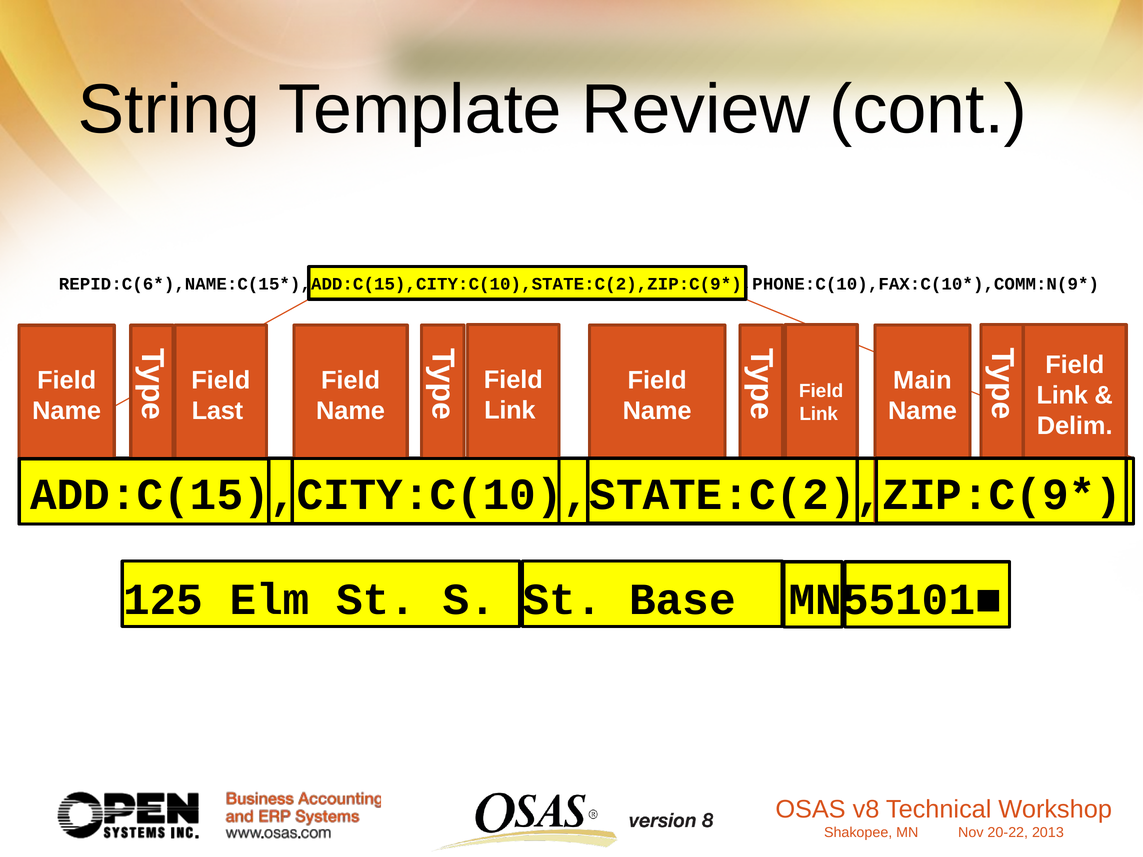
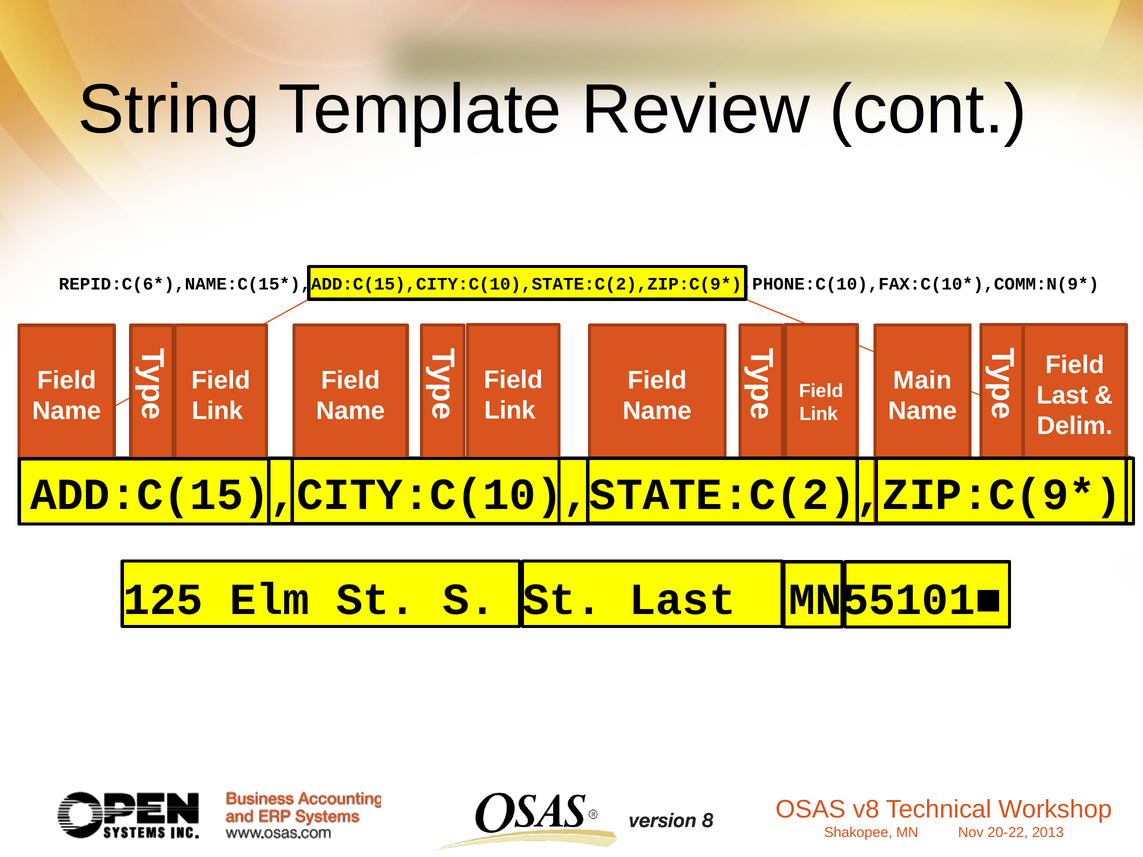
Link at (1062, 395): Link -> Last
Last at (217, 411): Last -> Link
St Base: Base -> Last
